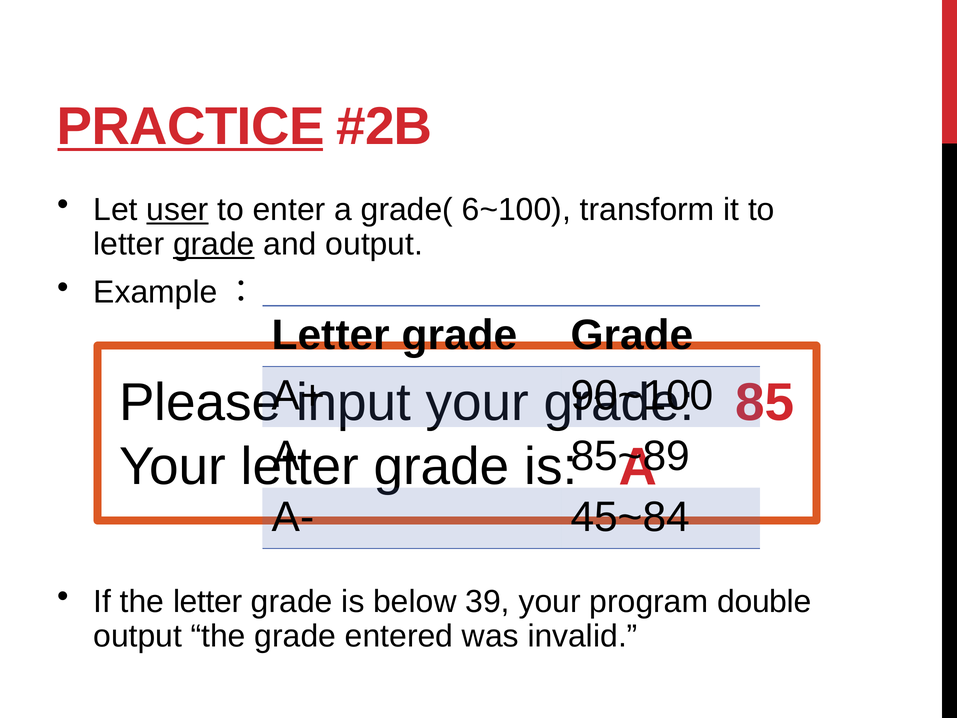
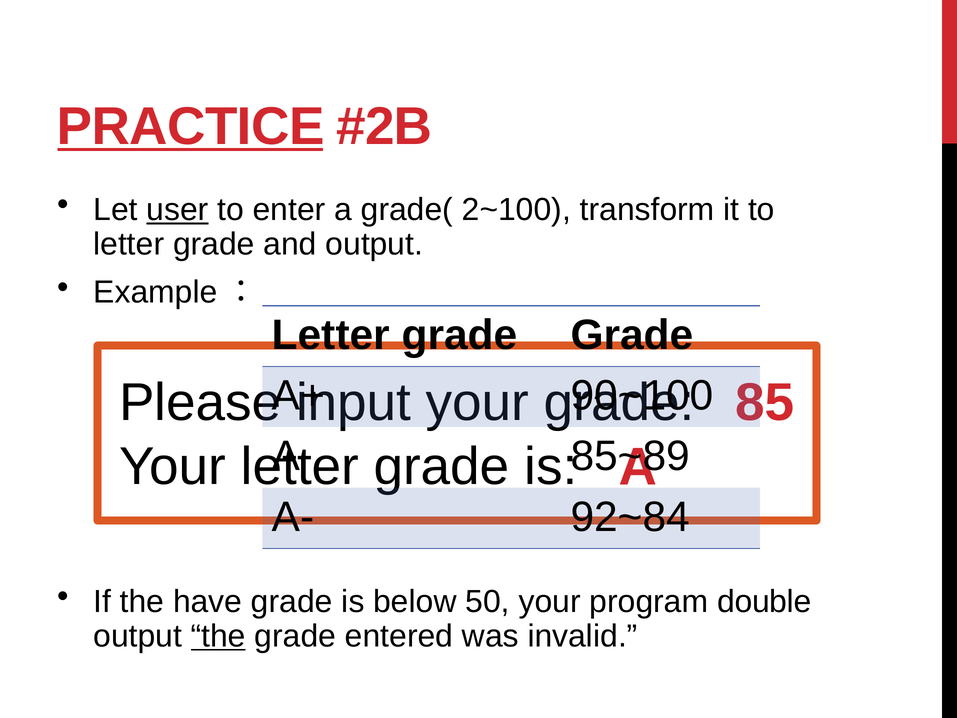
6~100: 6~100 -> 2~100
grade at (214, 244) underline: present -> none
45~84: 45~84 -> 92~84
the letter: letter -> have
39: 39 -> 50
the at (218, 636) underline: none -> present
